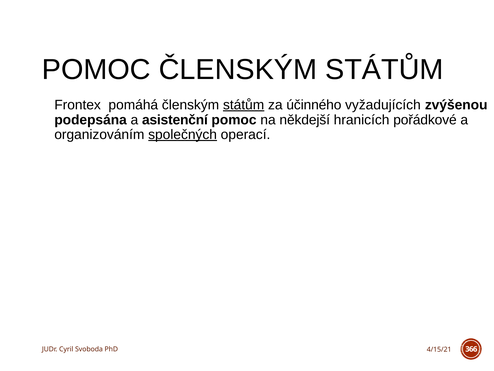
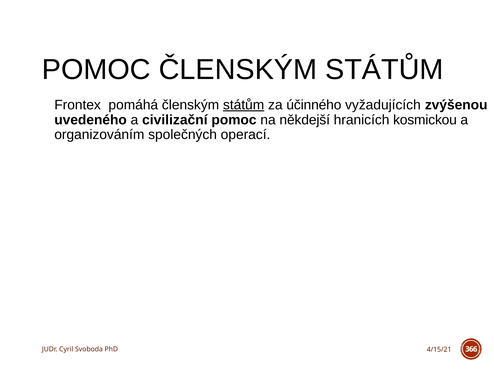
podepsána: podepsána -> uvedeného
asistenční: asistenční -> civilizační
pořádkové: pořádkové -> kosmickou
společných underline: present -> none
